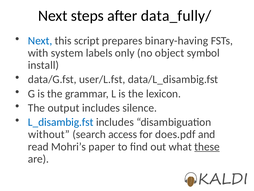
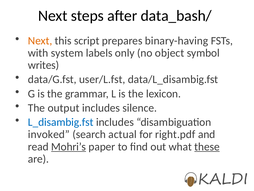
data_fully/: data_fully/ -> data_bash/
Next at (40, 41) colour: blue -> orange
install: install -> writes
without: without -> invoked
access: access -> actual
does.pdf: does.pdf -> right.pdf
Mohri’s underline: none -> present
